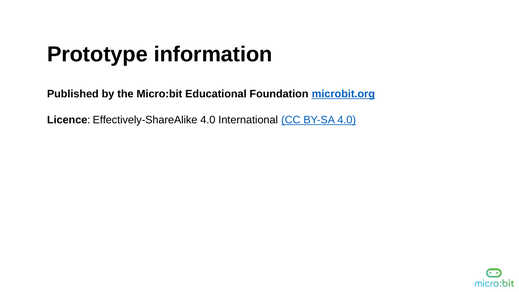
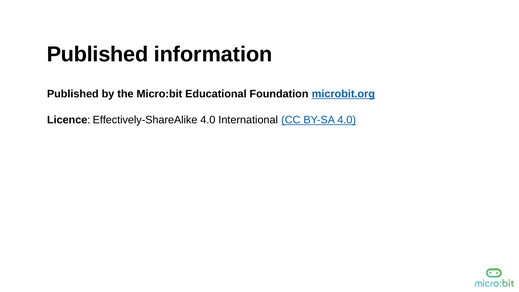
Prototype at (97, 54): Prototype -> Published
